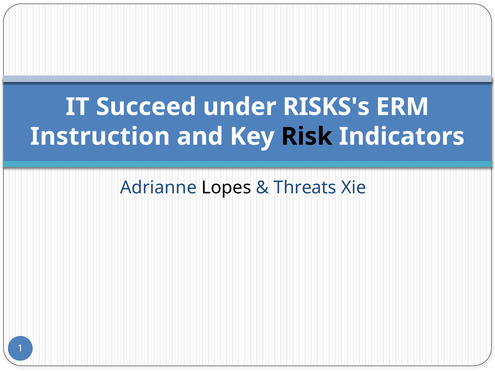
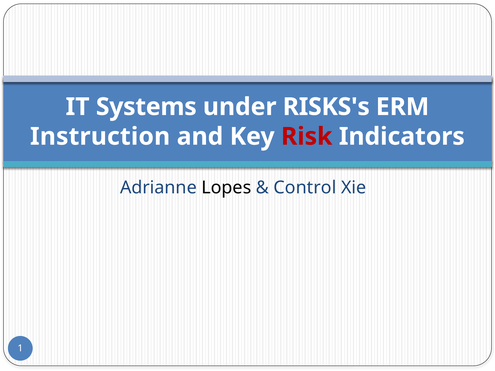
Succeed: Succeed -> Systems
Risk colour: black -> red
Threats: Threats -> Control
